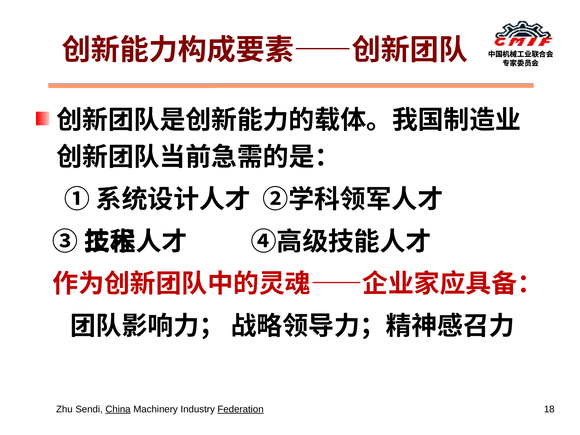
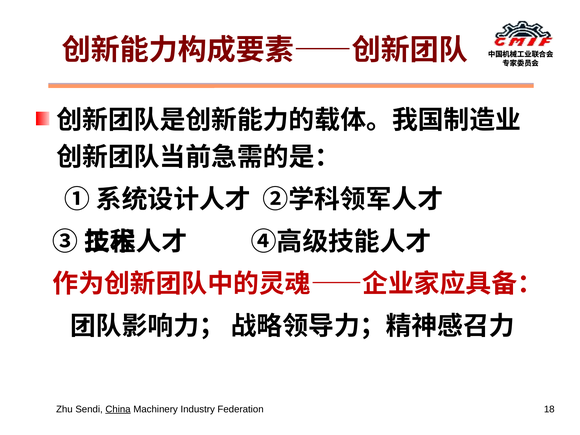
Federation underline: present -> none
